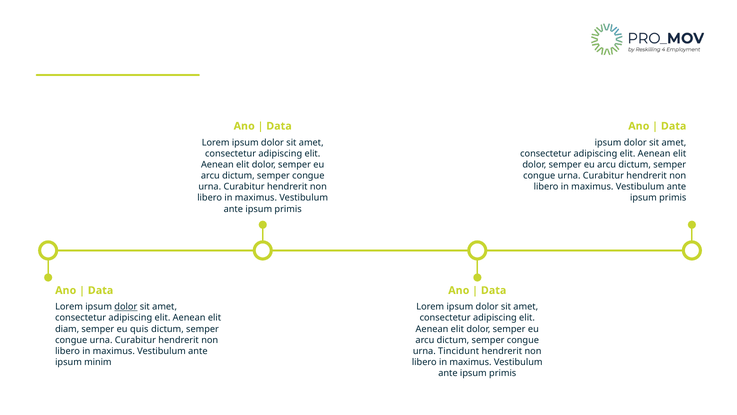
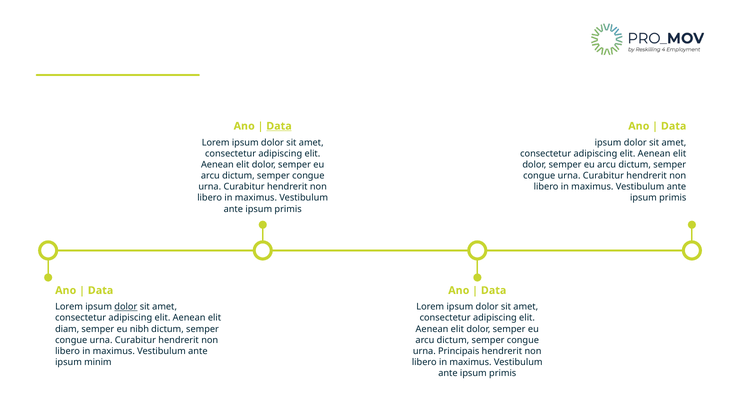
Data at (279, 126) underline: none -> present
quis: quis -> nibh
Tincidunt: Tincidunt -> Principais
